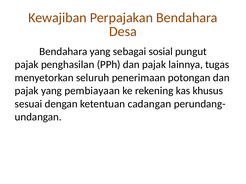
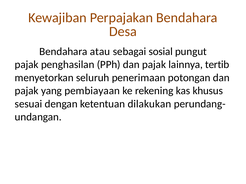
Bendahara yang: yang -> atau
tugas: tugas -> tertib
cadangan: cadangan -> dilakukan
